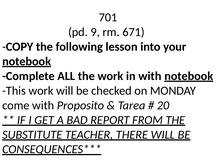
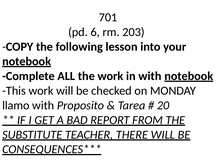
9: 9 -> 6
671: 671 -> 203
come: come -> llamo
